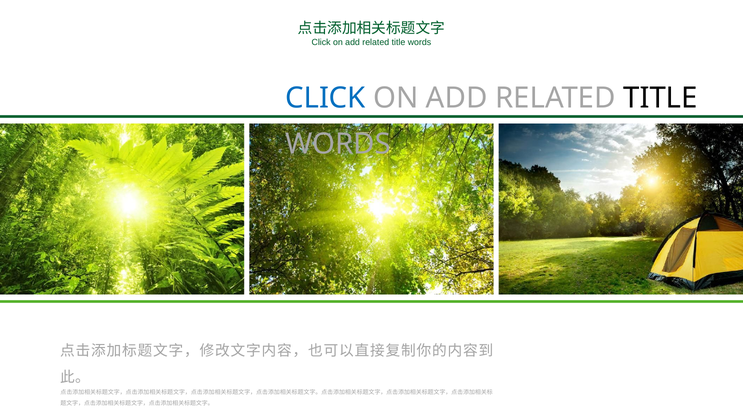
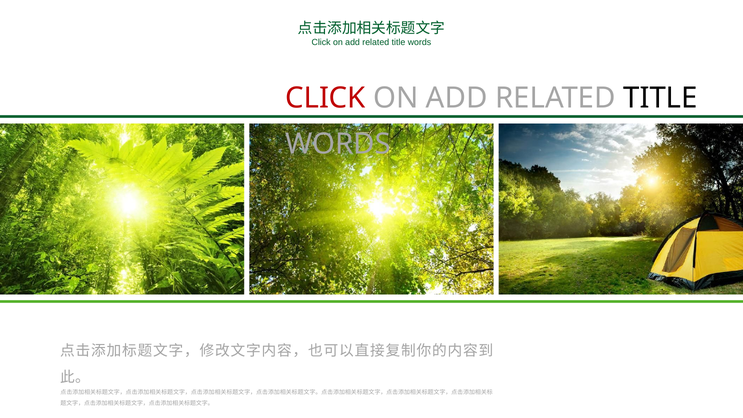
CLICK at (325, 98) colour: blue -> red
